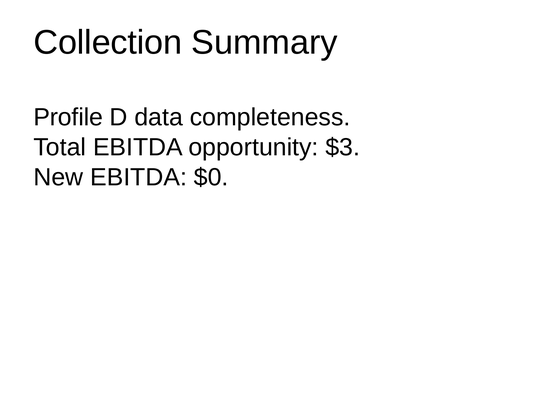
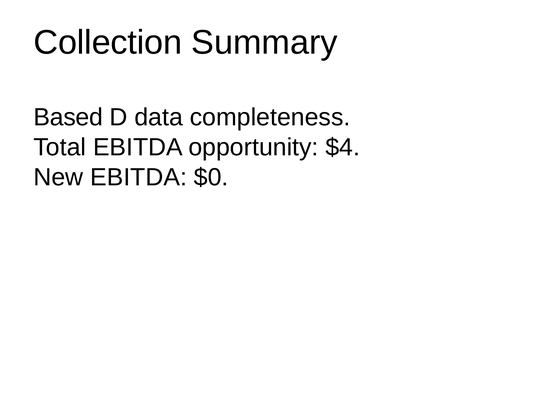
Profile: Profile -> Based
$3: $3 -> $4
